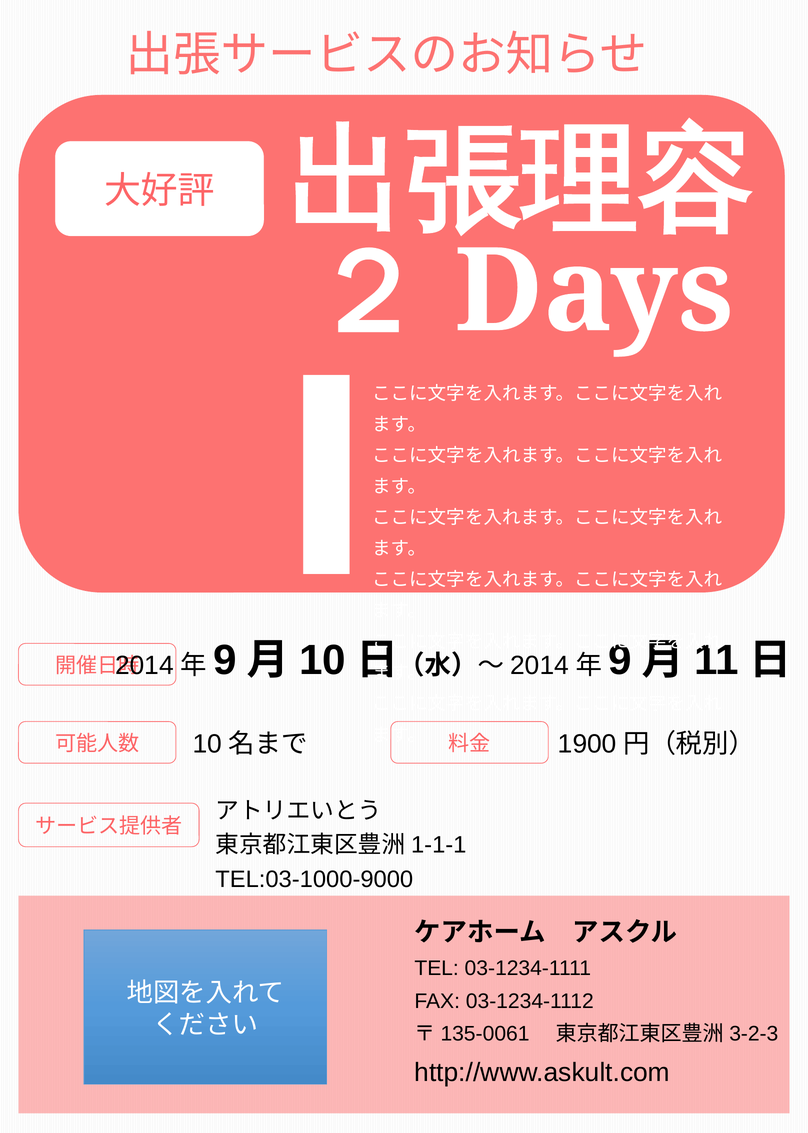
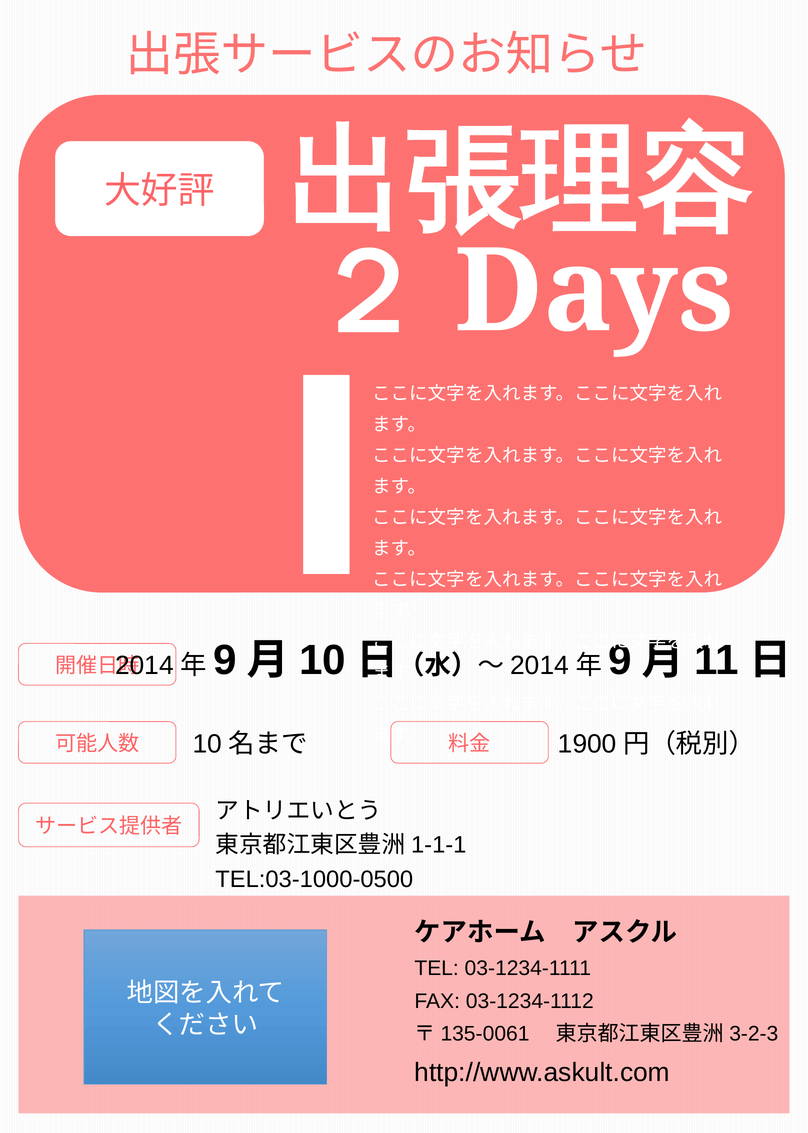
TEL:03-1000-9000: TEL:03-1000-9000 -> TEL:03-1000-0500
